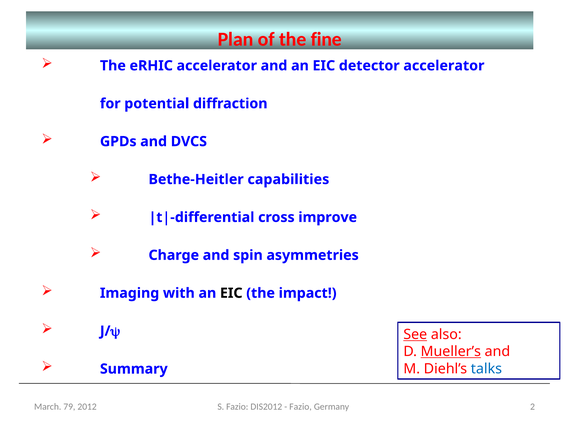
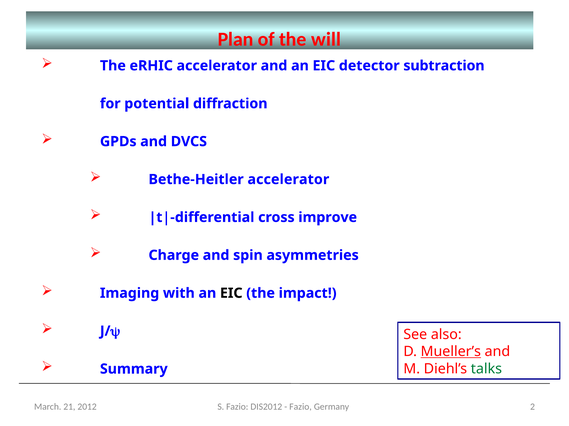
fine: fine -> will
detector accelerator: accelerator -> subtraction
Bethe-Heitler capabilities: capabilities -> accelerator
See underline: present -> none
talks colour: blue -> green
79: 79 -> 21
